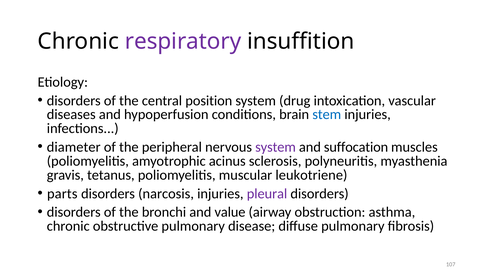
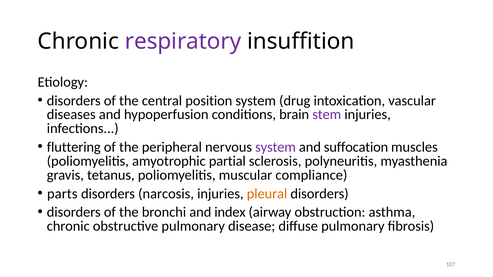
stem colour: blue -> purple
diameter: diameter -> fluttering
acinus: acinus -> partial
leukotriene: leukotriene -> compliance
pleural colour: purple -> orange
value: value -> index
